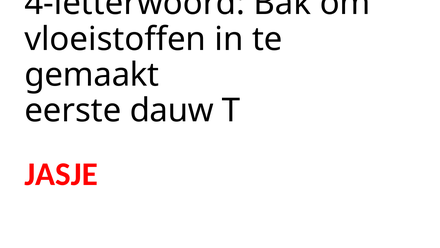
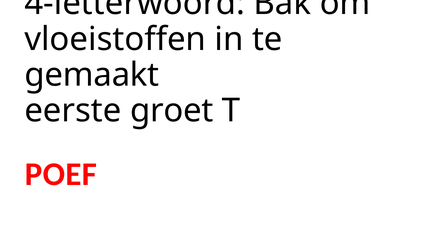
dauw: dauw -> groet
JASJE: JASJE -> POEF
